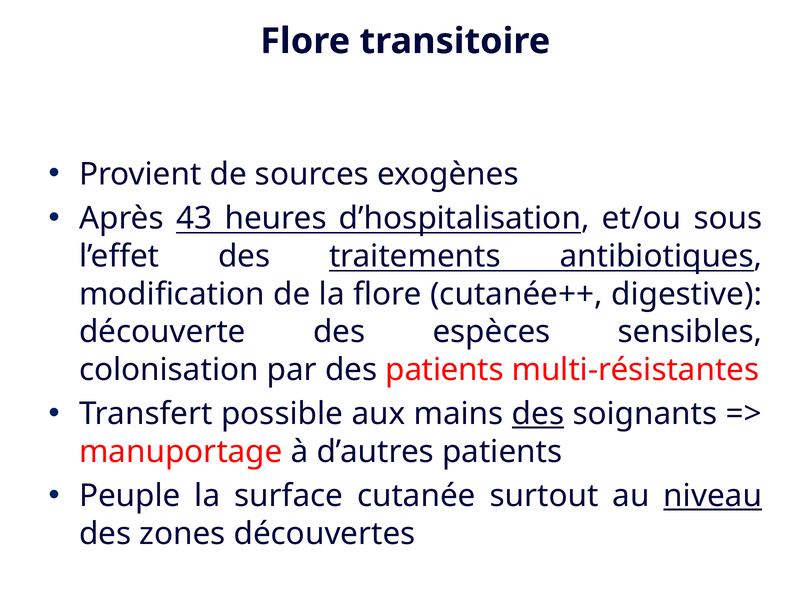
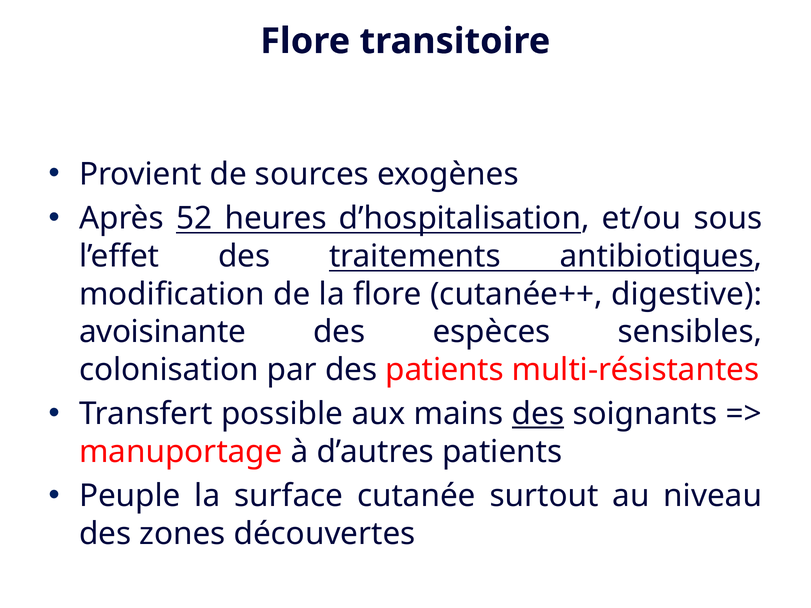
43: 43 -> 52
découverte: découverte -> avoisinante
niveau underline: present -> none
